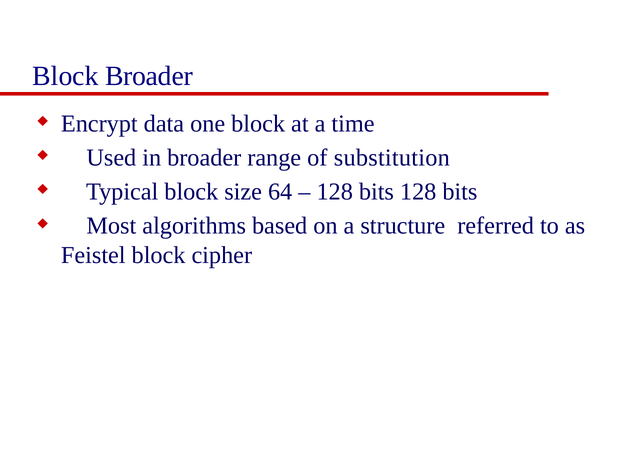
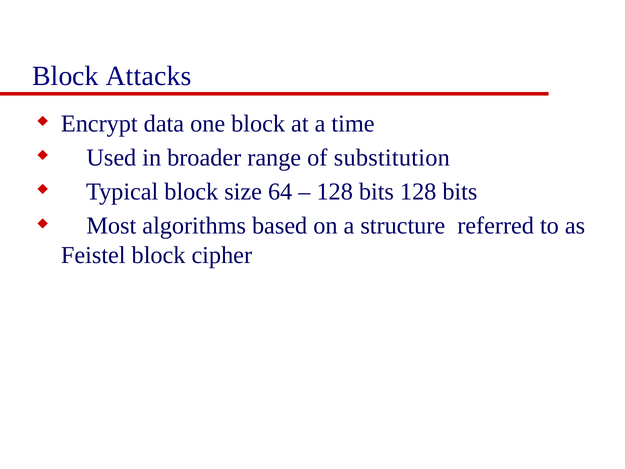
Block Broader: Broader -> Attacks
